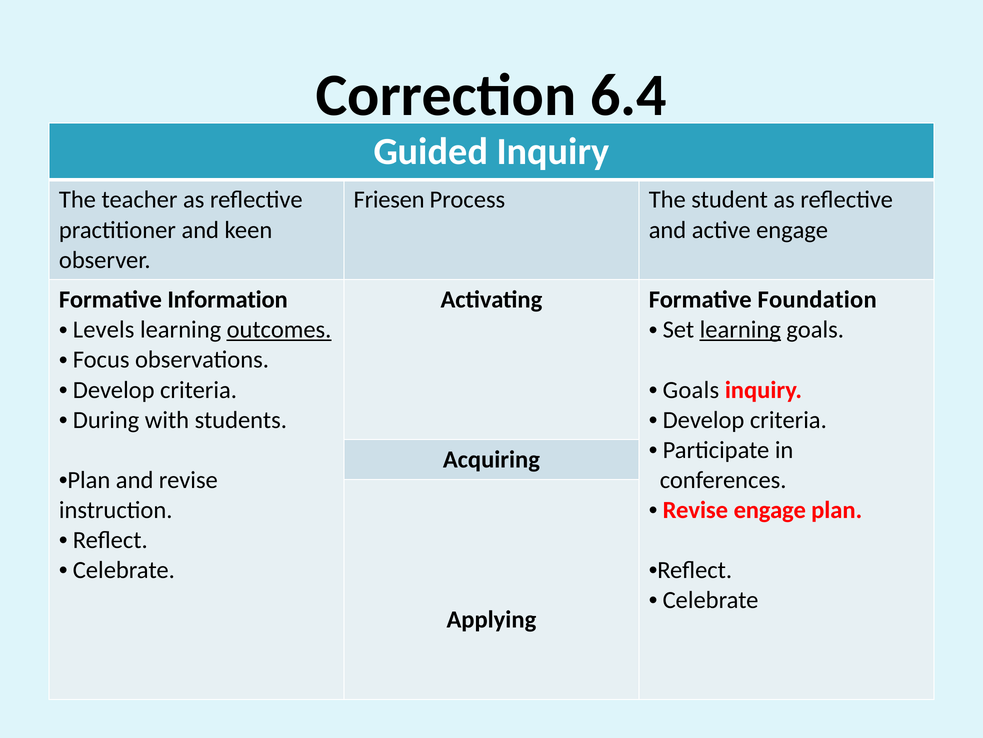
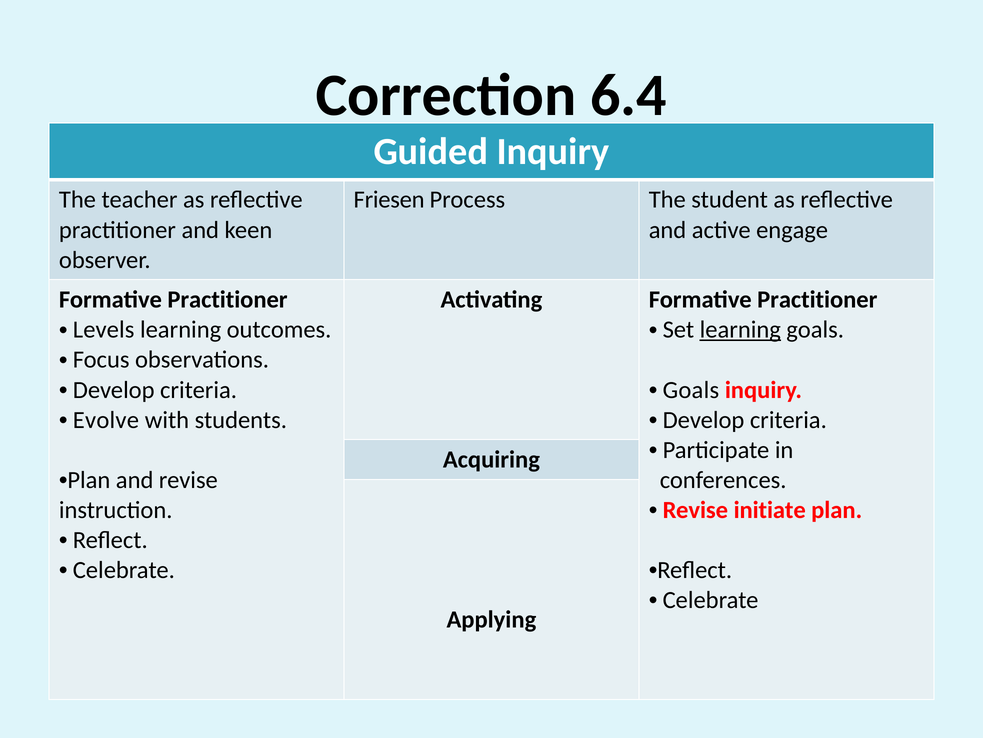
Information at (228, 300): Information -> Practitioner
Activating Formative Foundation: Foundation -> Practitioner
outcomes underline: present -> none
During: During -> Evolve
Revise engage: engage -> initiate
